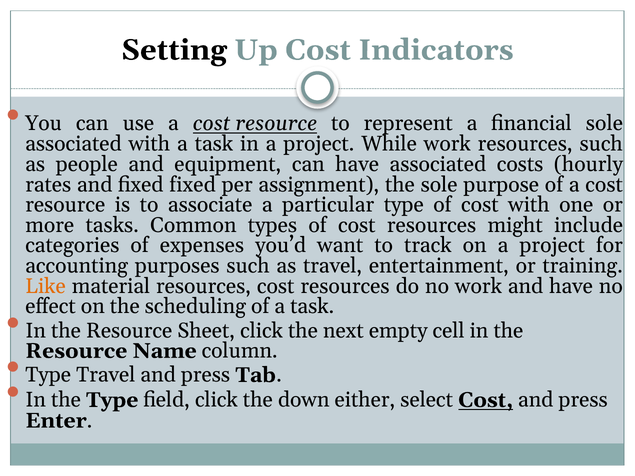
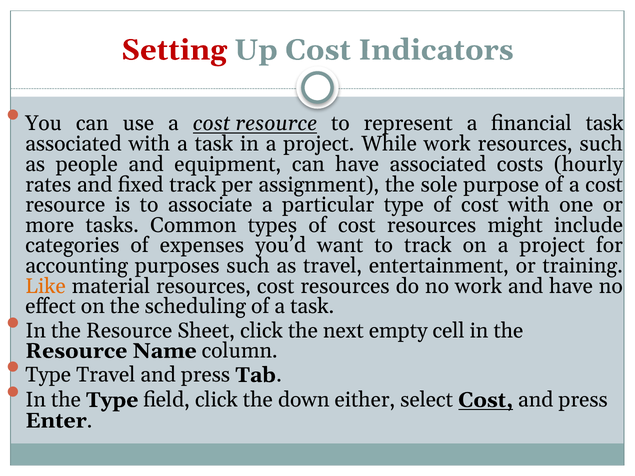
Setting colour: black -> red
financial sole: sole -> task
fixed fixed: fixed -> track
